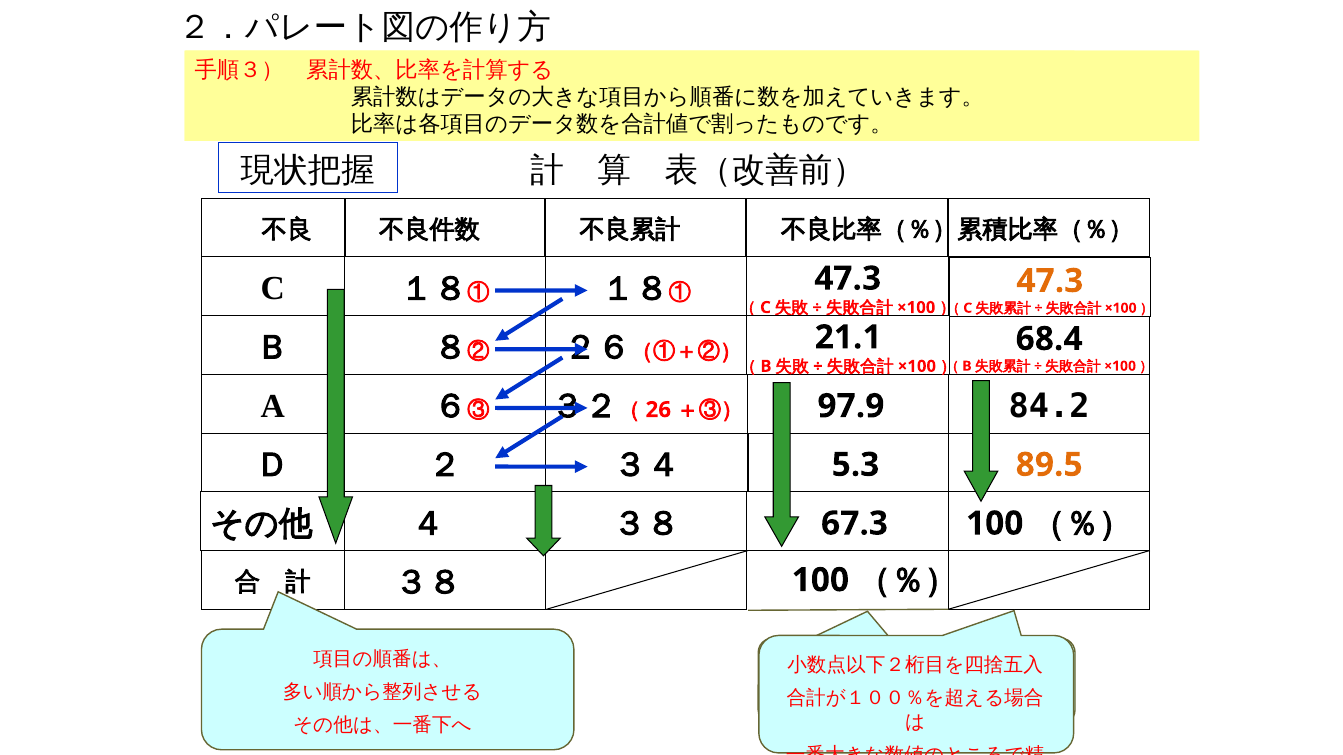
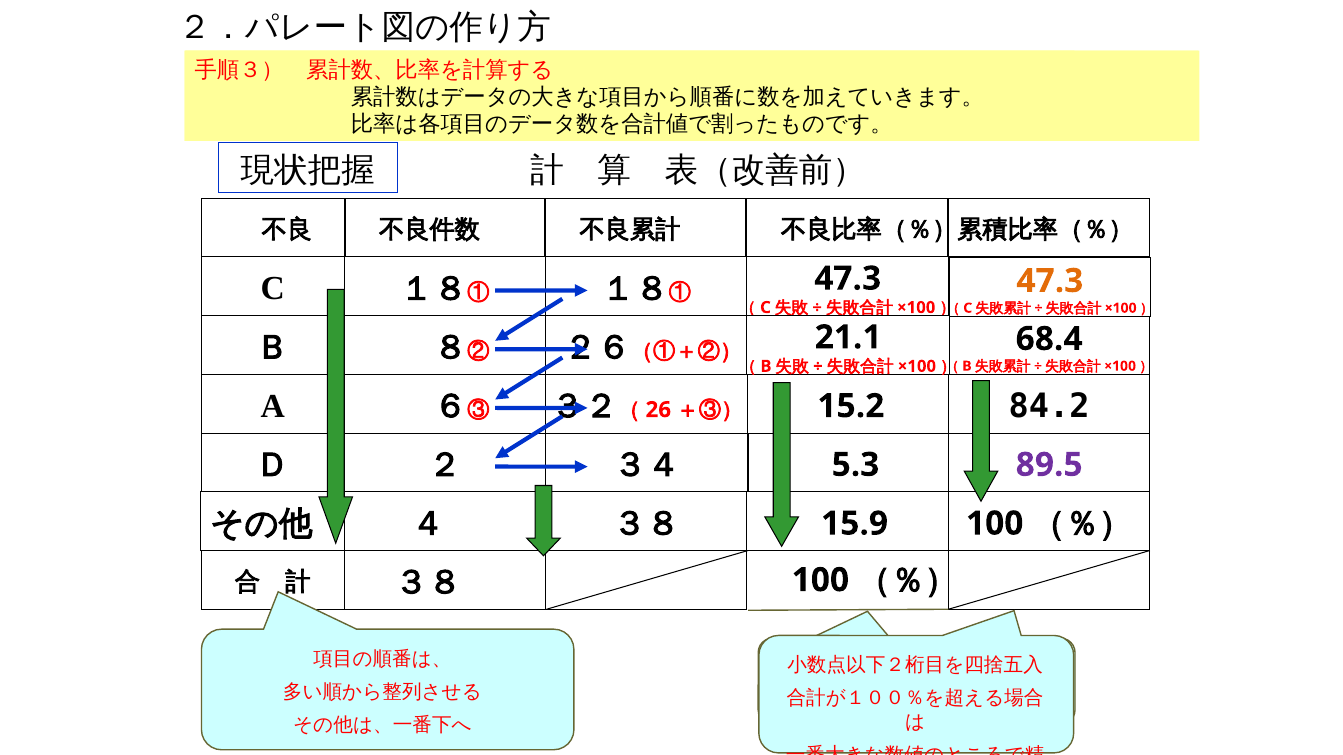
97.9: 97.9 -> 15.2
89.5 colour: orange -> purple
67.3: 67.3 -> 15.9
